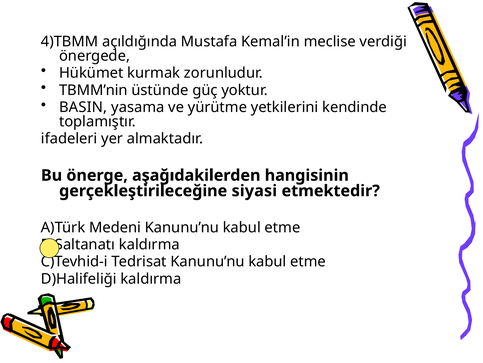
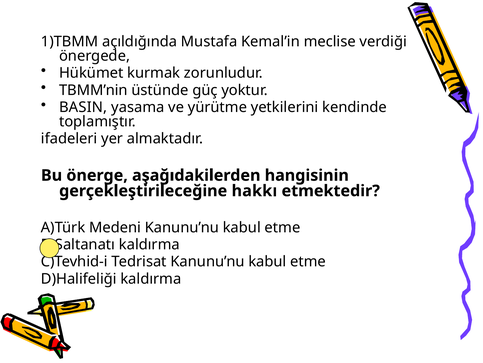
4)TBMM: 4)TBMM -> 1)TBMM
siyasi: siyasi -> hakkı
